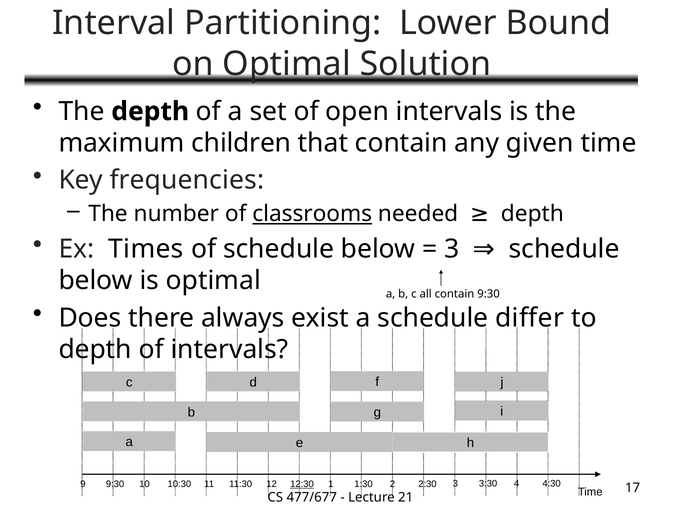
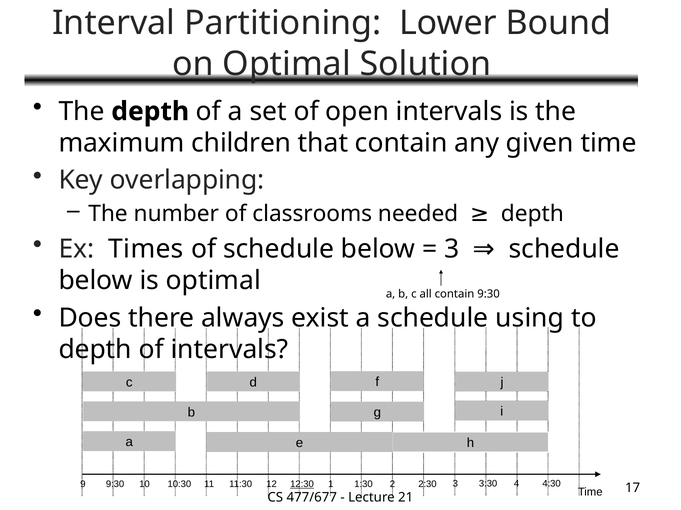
frequencies: frequencies -> overlapping
classrooms underline: present -> none
differ: differ -> using
